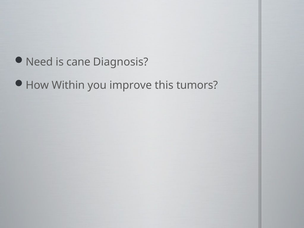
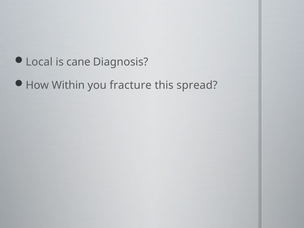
Need: Need -> Local
improve: improve -> fracture
tumors: tumors -> spread
